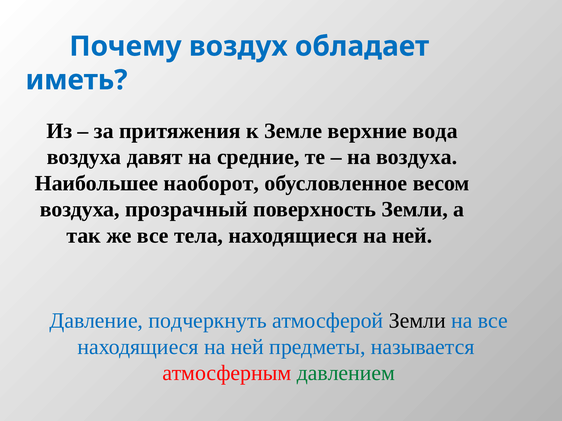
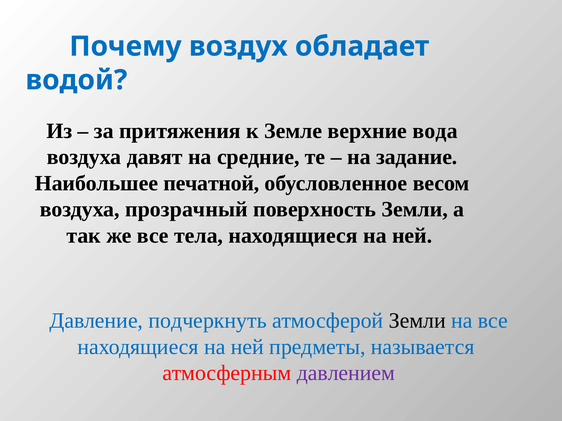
иметь: иметь -> водой
на воздуха: воздуха -> задание
наоборот: наоборот -> печатной
давлением colour: green -> purple
